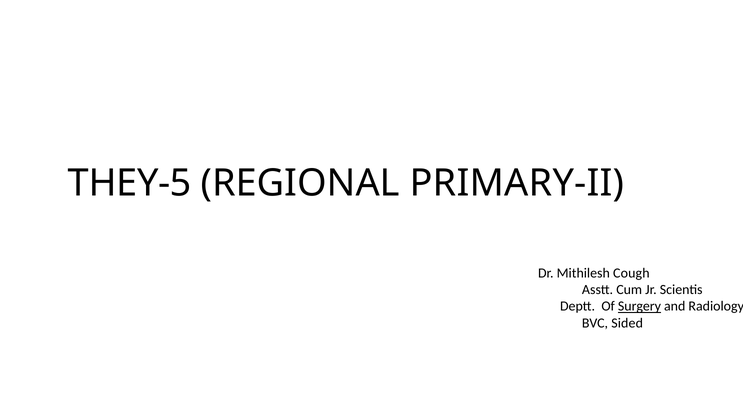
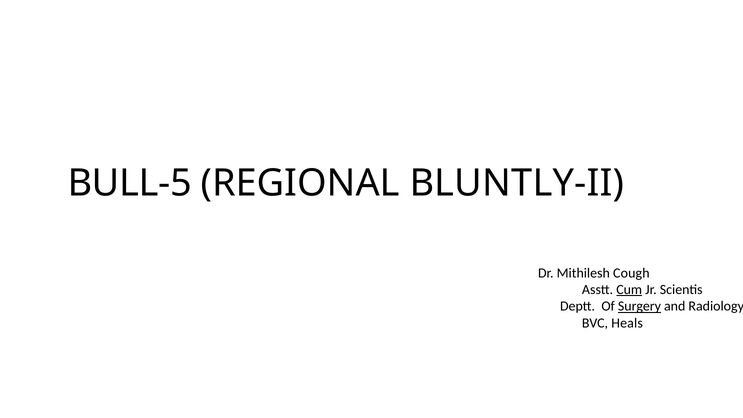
THEY-5: THEY-5 -> BULL-5
PRIMARY-II: PRIMARY-II -> BLUNTLY-II
Cum underline: none -> present
Sided: Sided -> Heals
